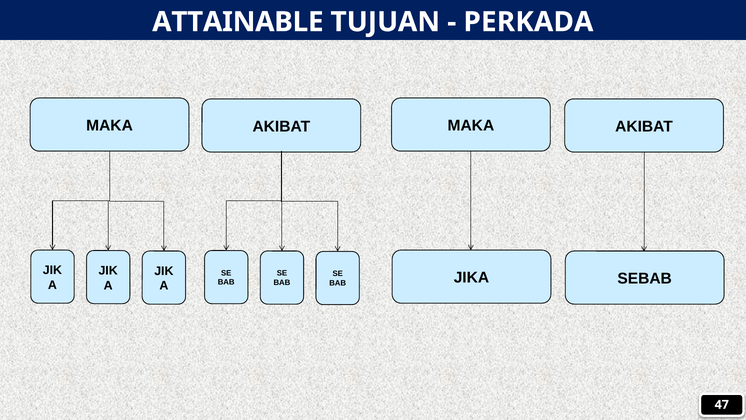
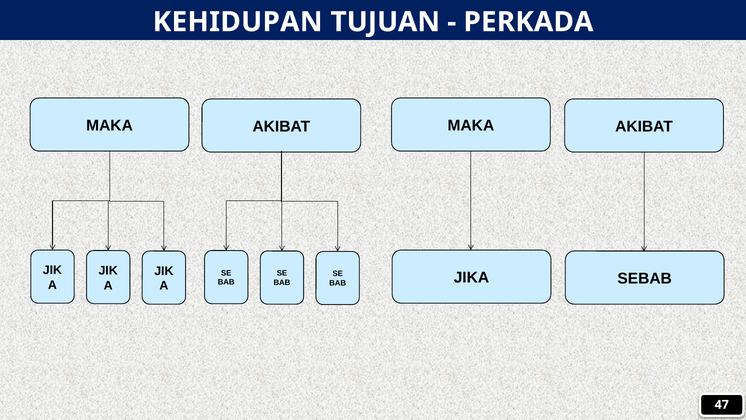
ATTAINABLE: ATTAINABLE -> KEHIDUPAN
